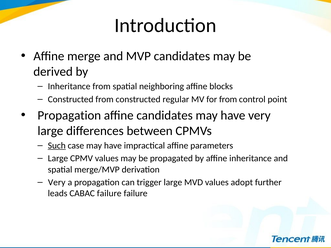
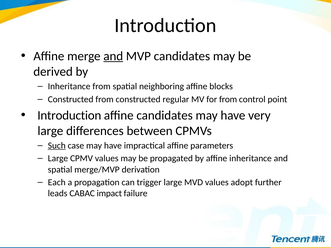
and at (113, 56) underline: none -> present
Propagation at (69, 115): Propagation -> Introduction
Very at (57, 183): Very -> Each
CABAC failure: failure -> impact
